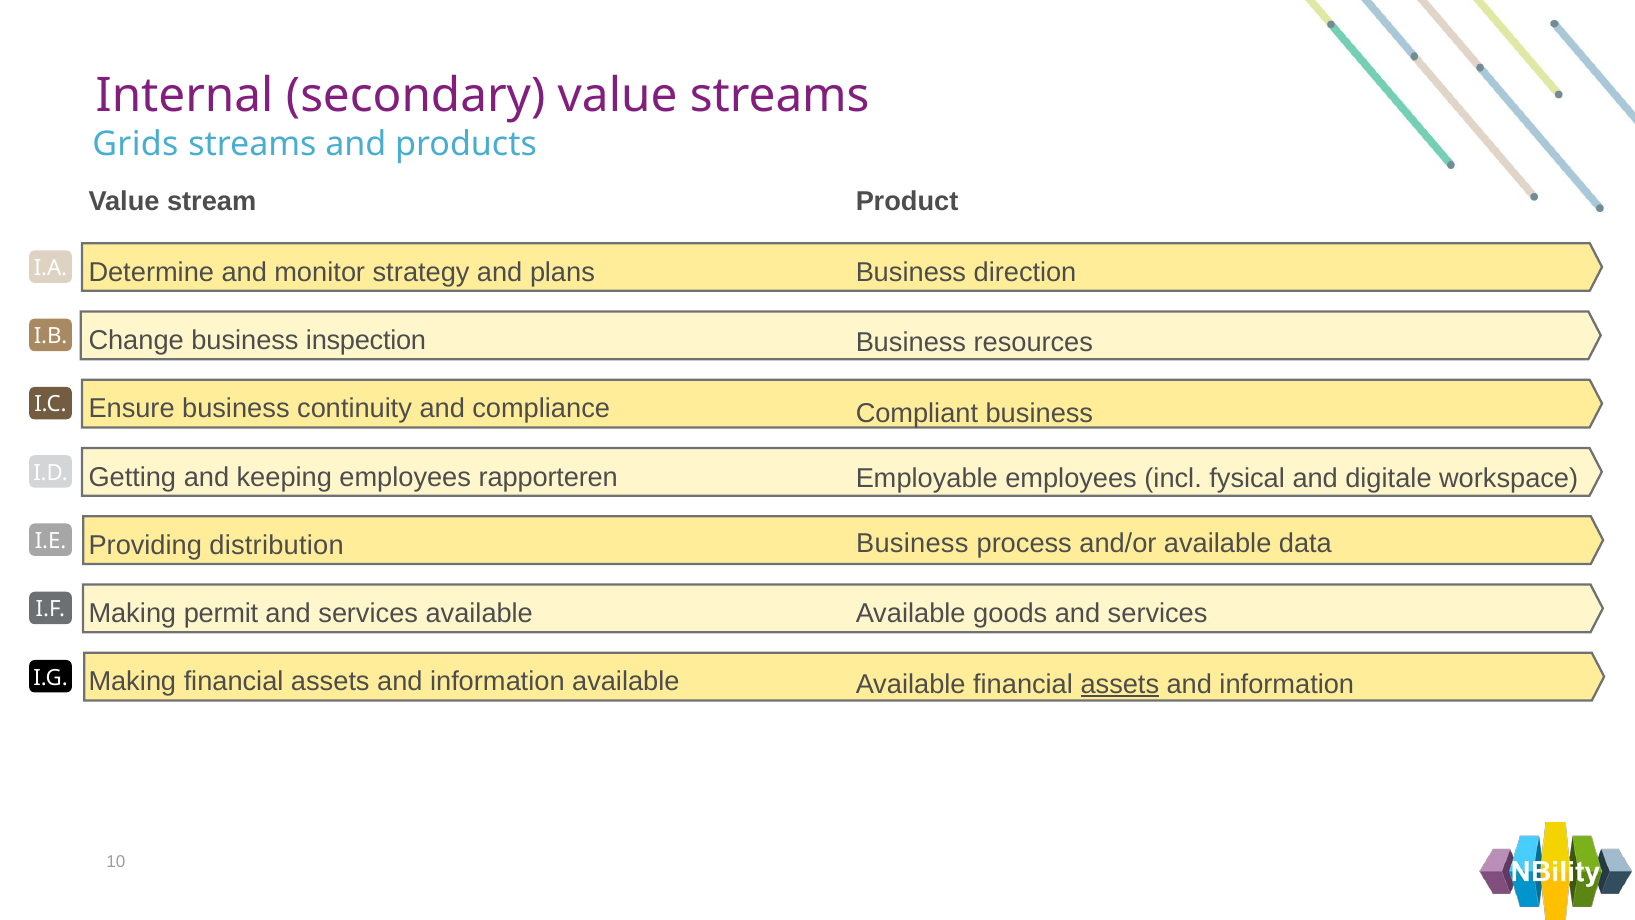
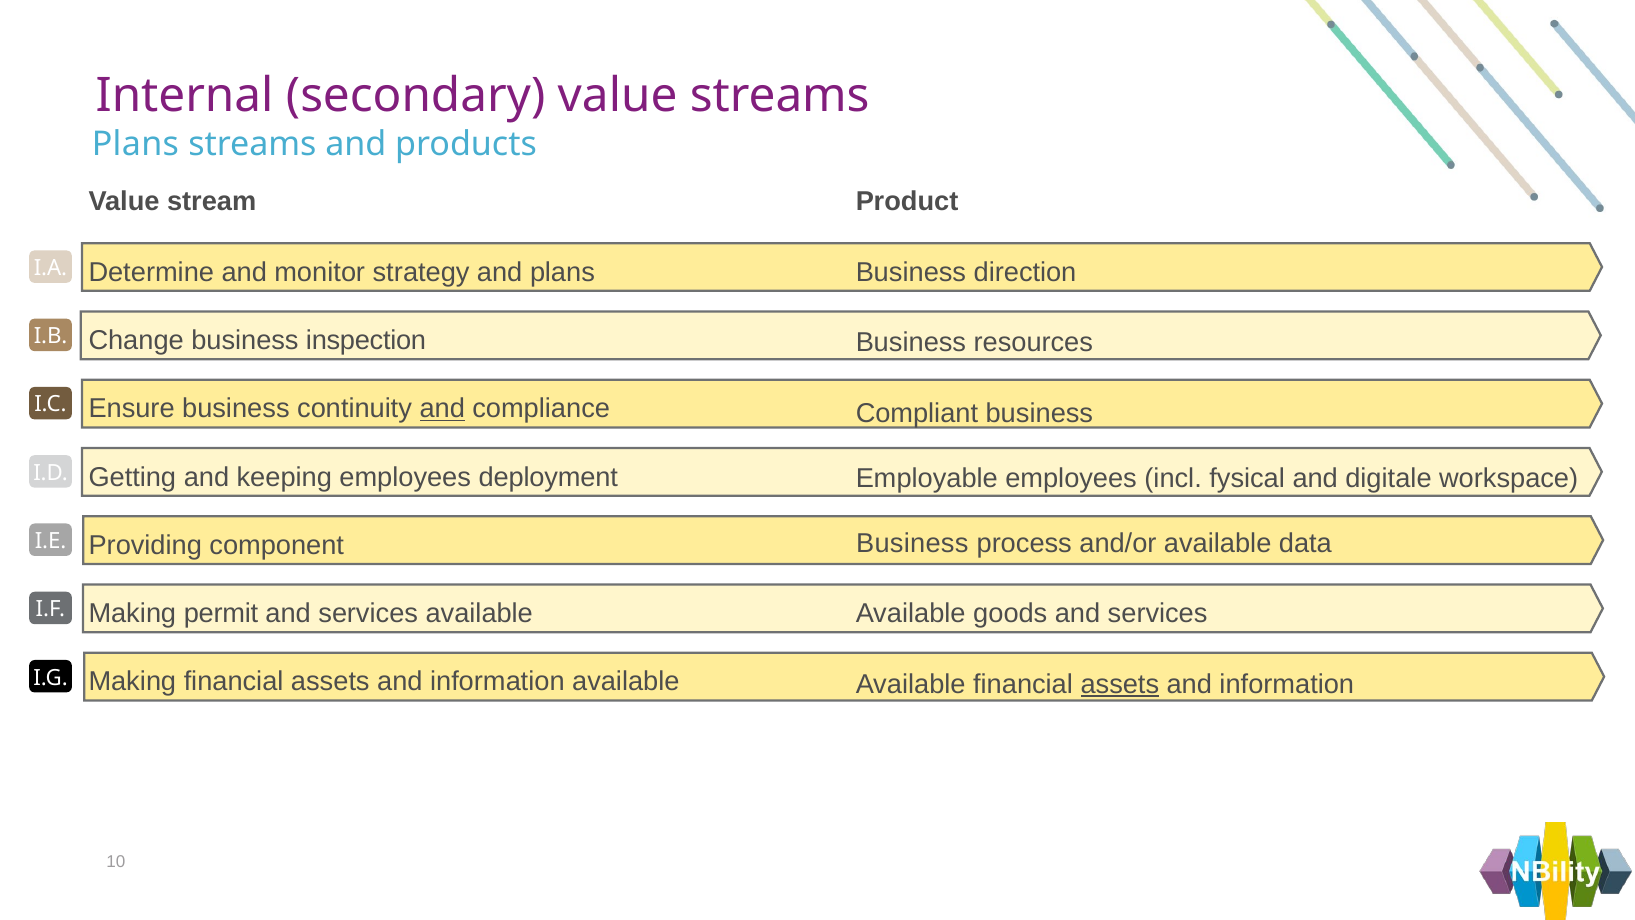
Grids at (135, 144): Grids -> Plans
and at (442, 409) underline: none -> present
rapporteren: rapporteren -> deployment
distribution: distribution -> component
